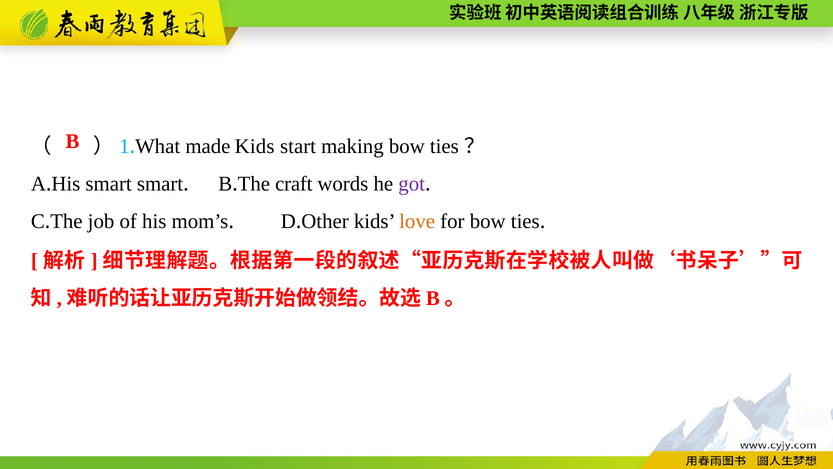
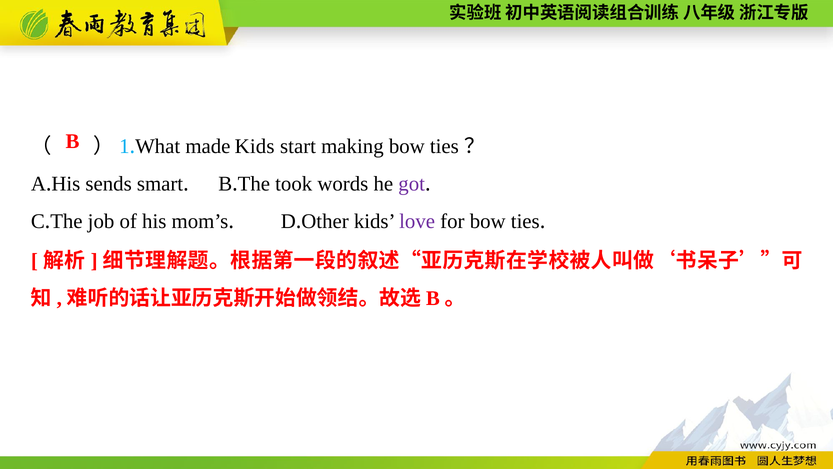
His smart: smart -> sends
craft: craft -> took
love colour: orange -> purple
